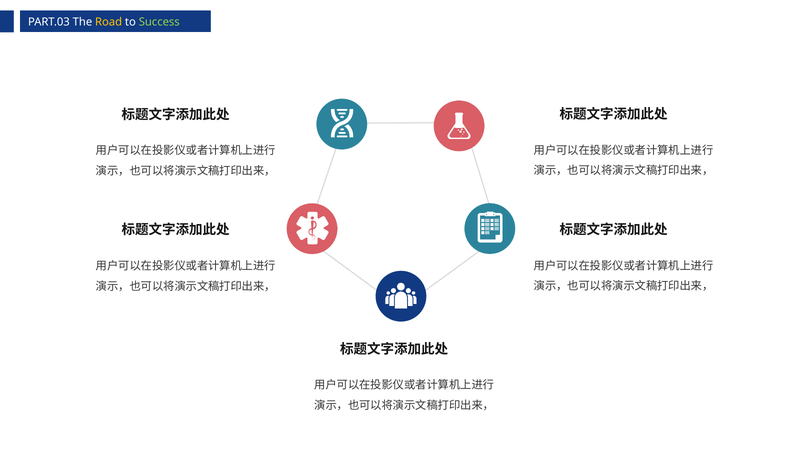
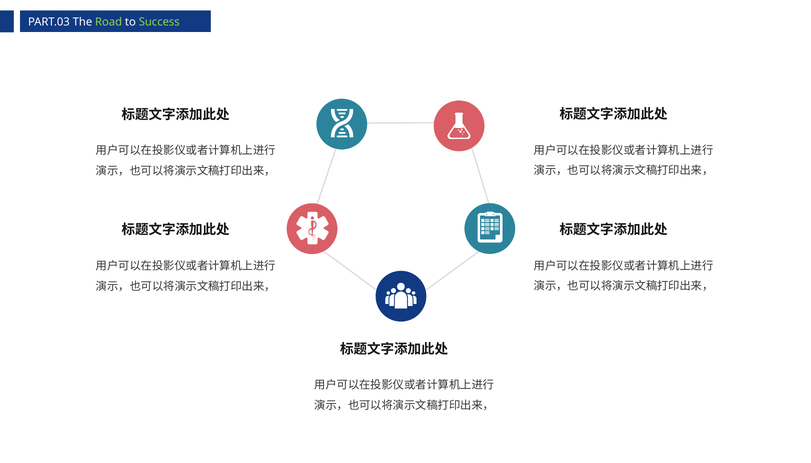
Road colour: yellow -> light green
